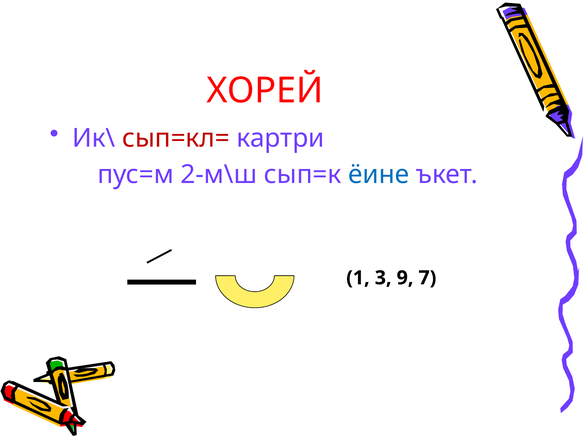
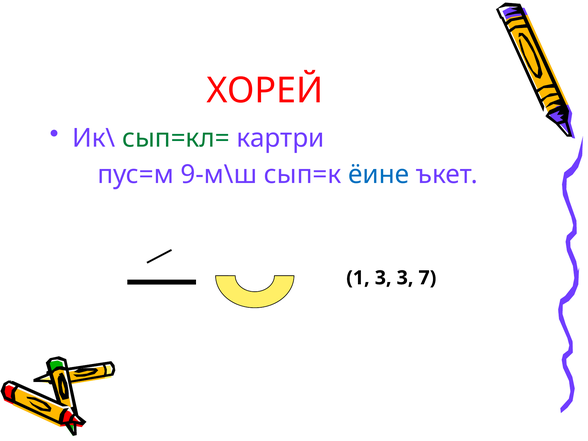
сып=кл= colour: red -> green
2-м\ш: 2-м\ш -> 9-м\ш
3 9: 9 -> 3
